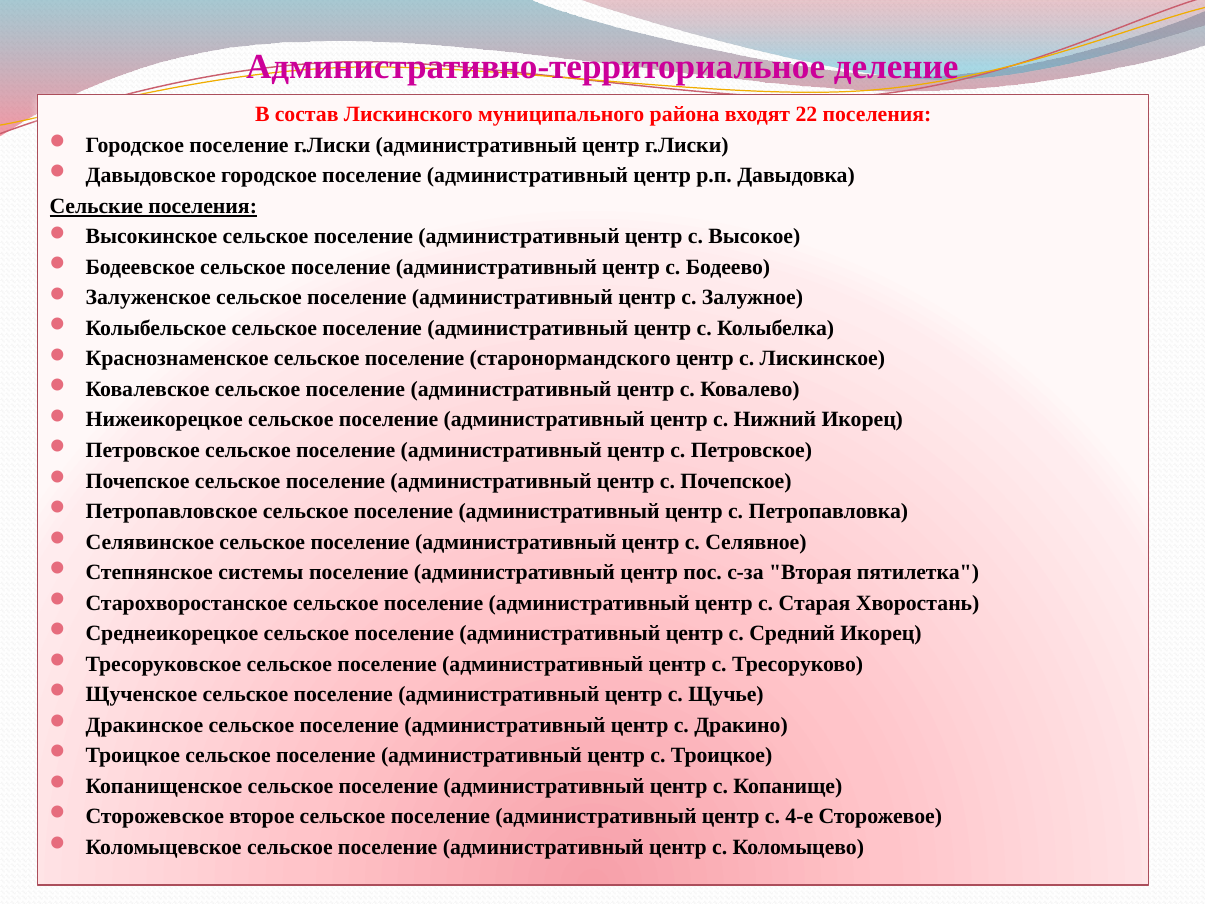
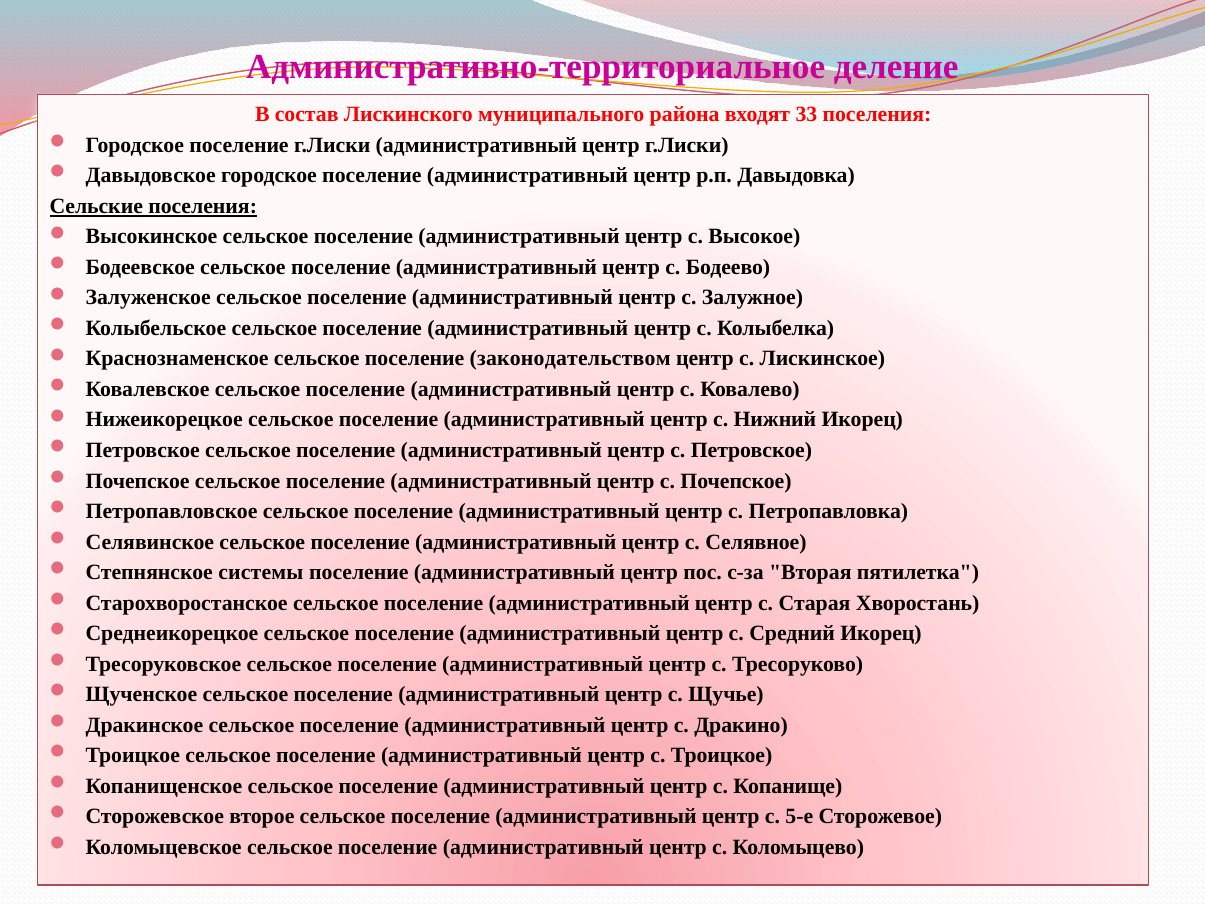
22: 22 -> 33
старонормандского: старонормандского -> законодательством
4-е: 4-е -> 5-е
